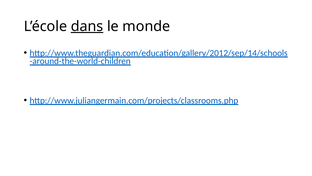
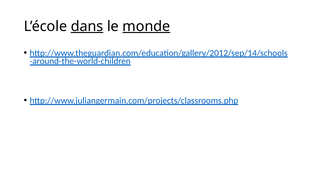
monde underline: none -> present
